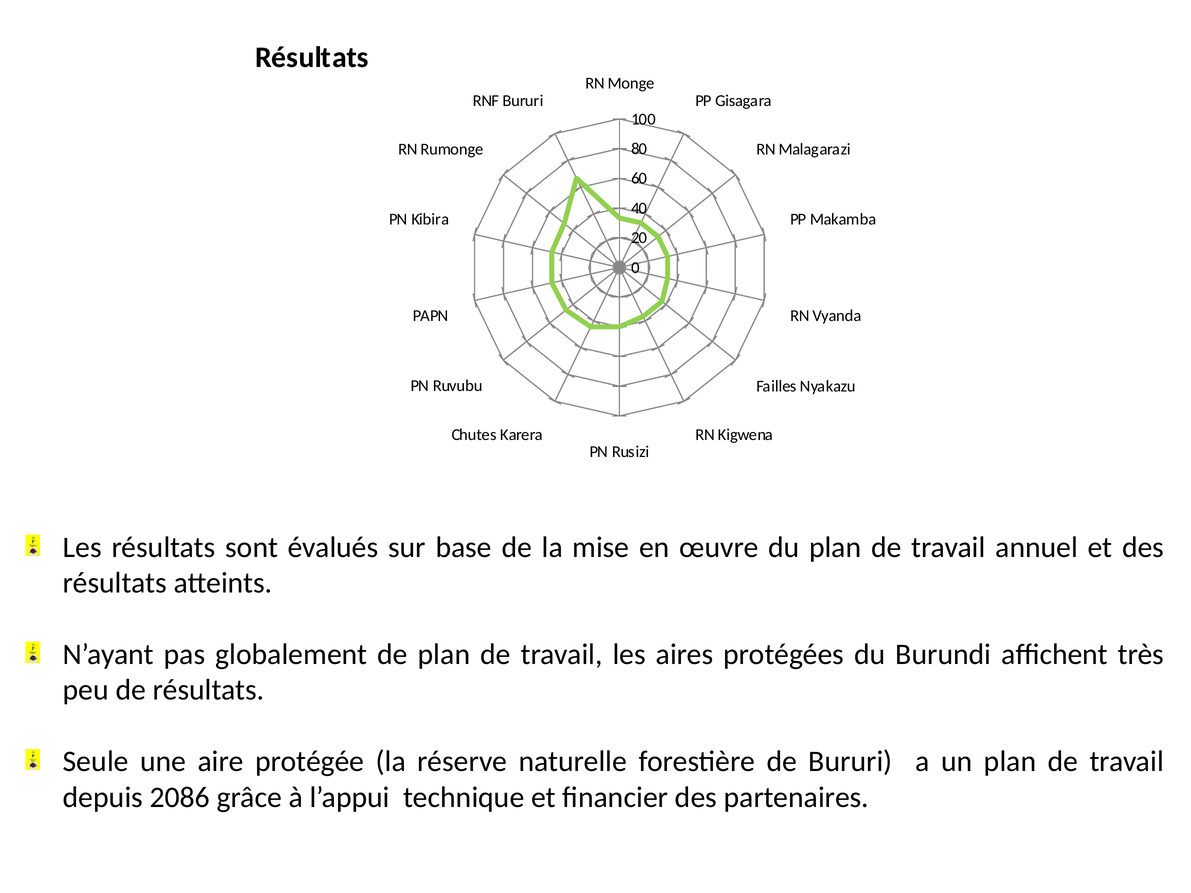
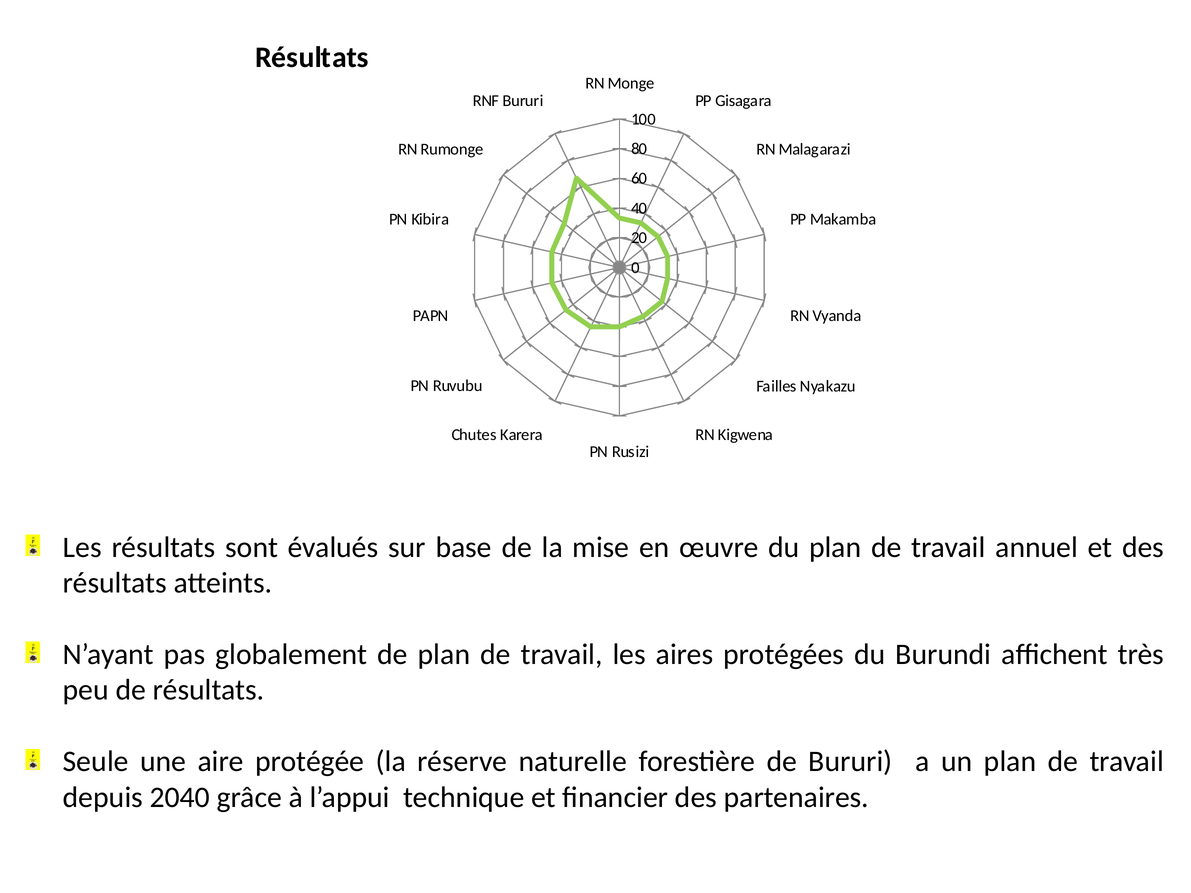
2086: 2086 -> 2040
